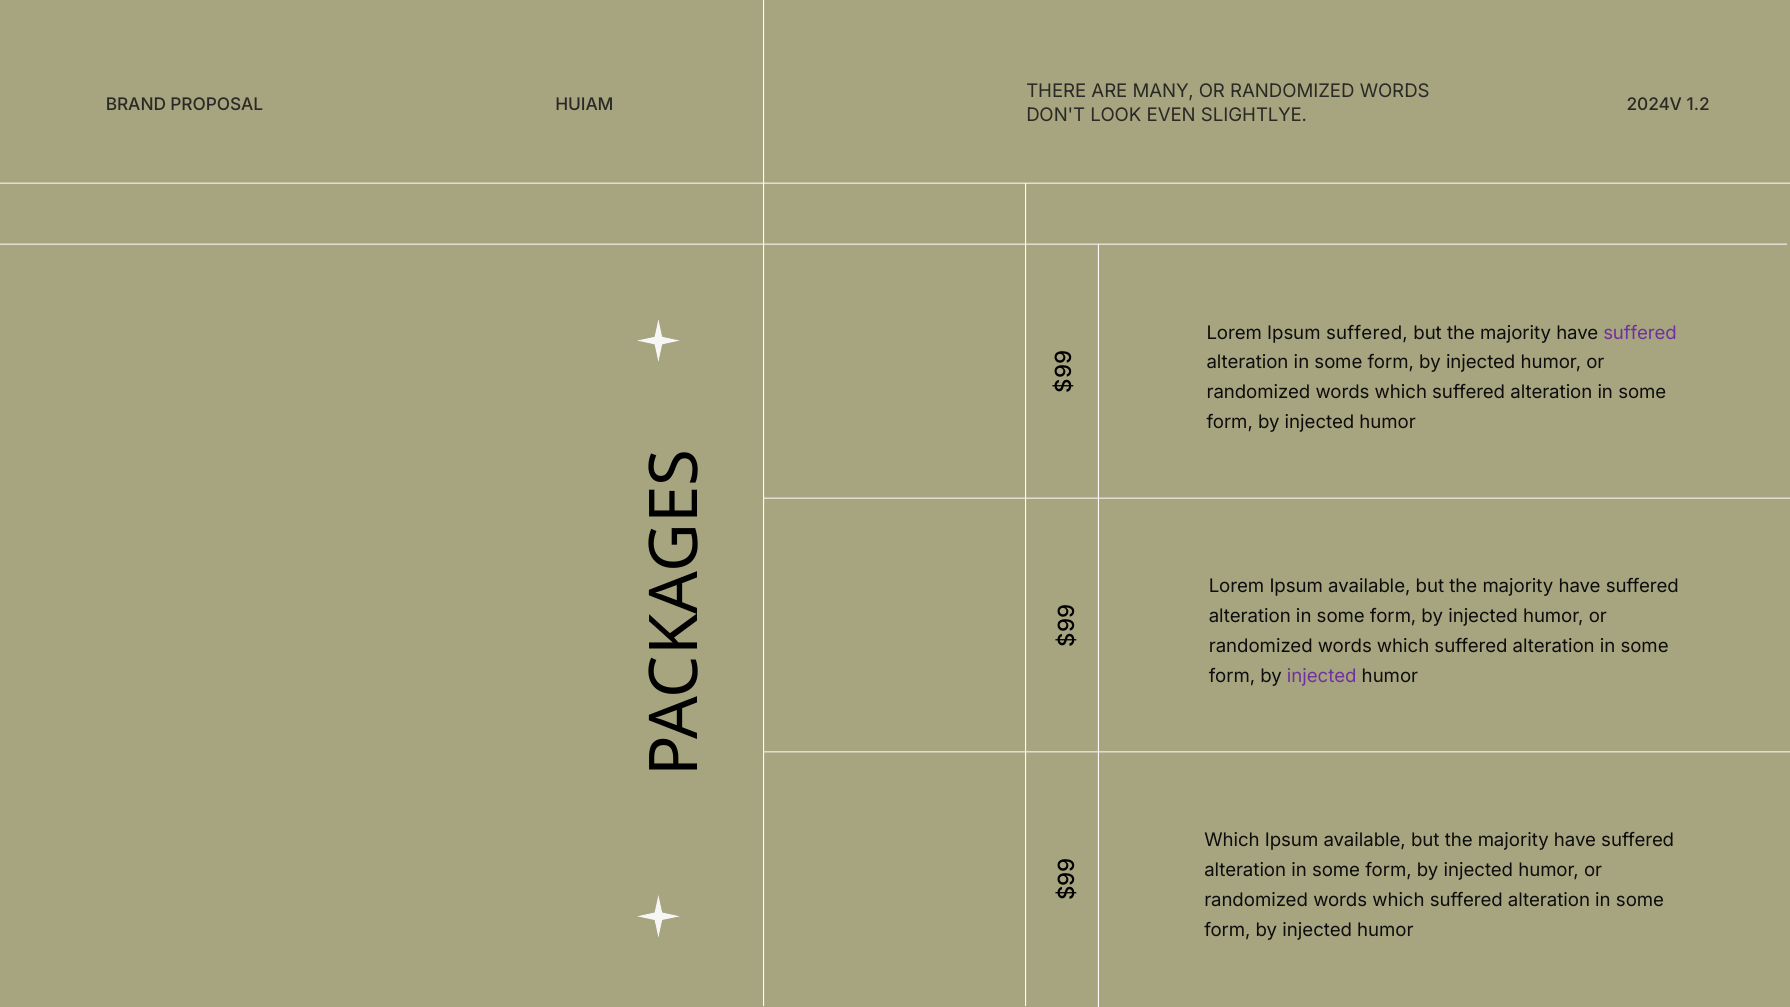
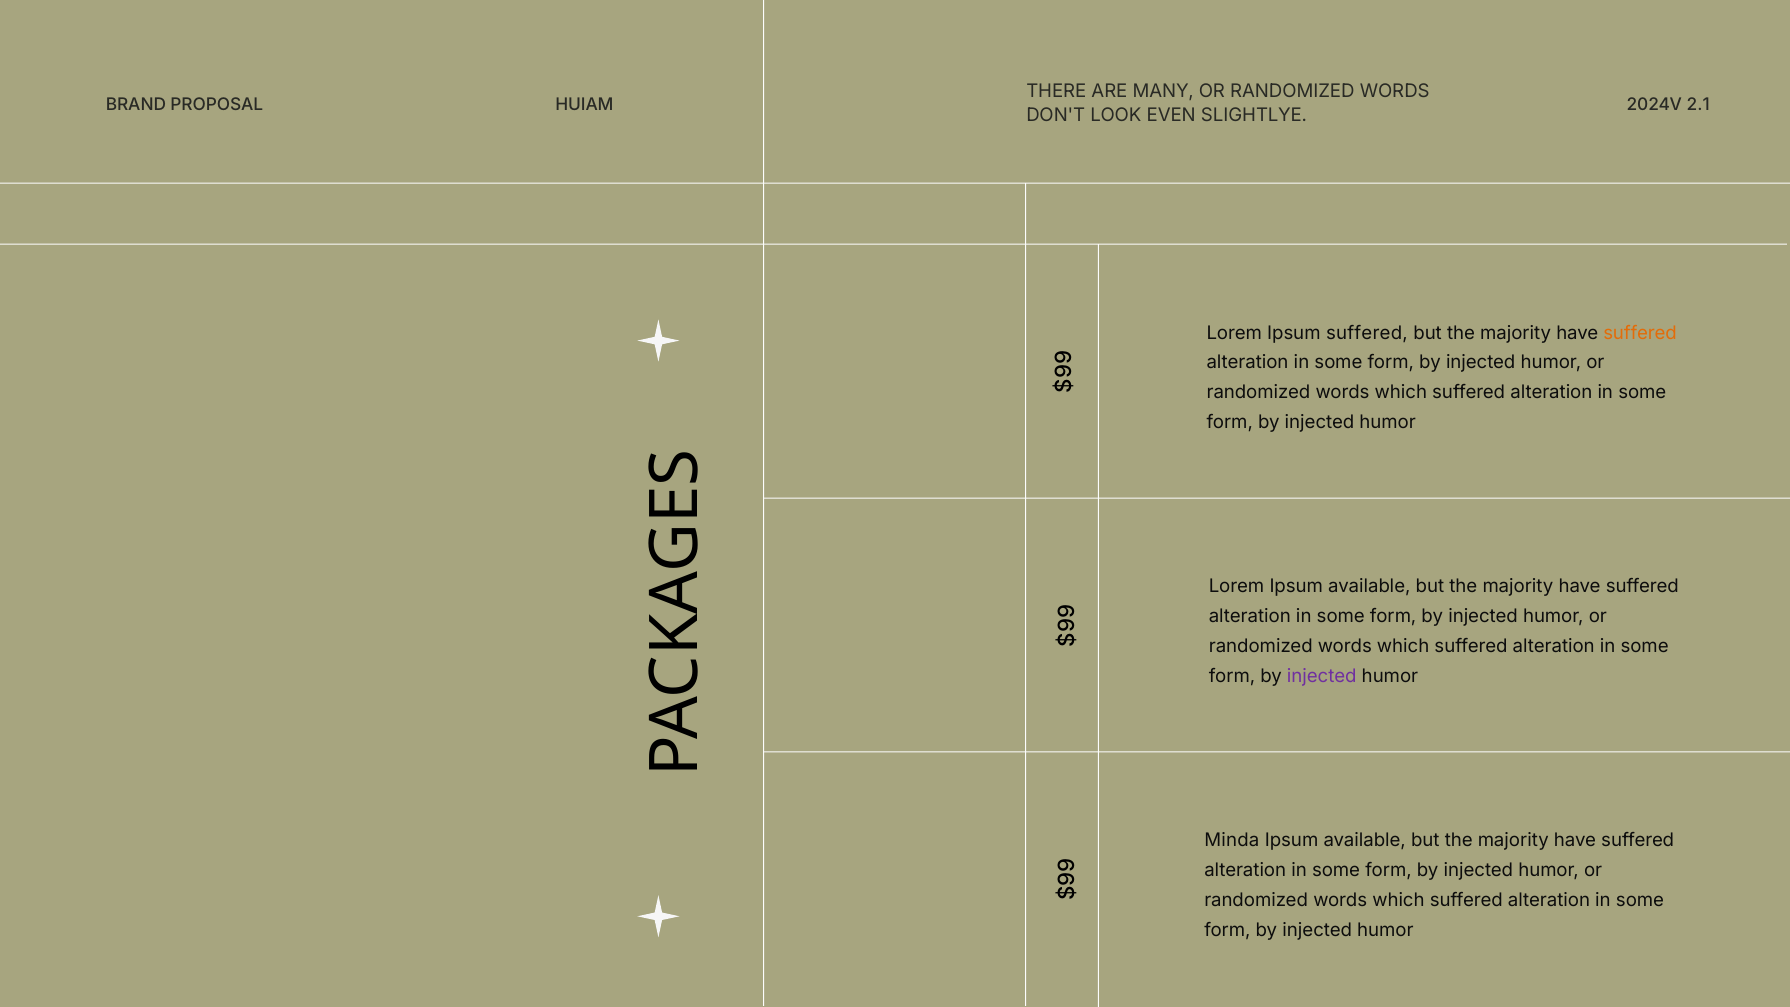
1.2: 1.2 -> 2.1
suffered at (1640, 333) colour: purple -> orange
Which at (1232, 841): Which -> Minda
